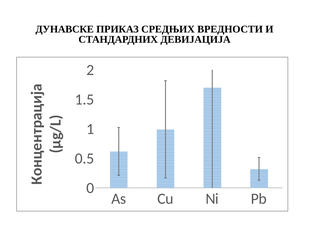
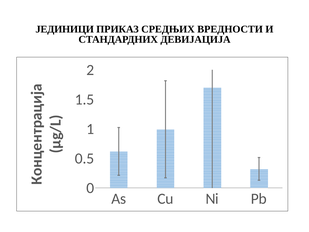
ДУНАВСКЕ: ДУНАВСКЕ -> ЈЕДИНИЦИ
